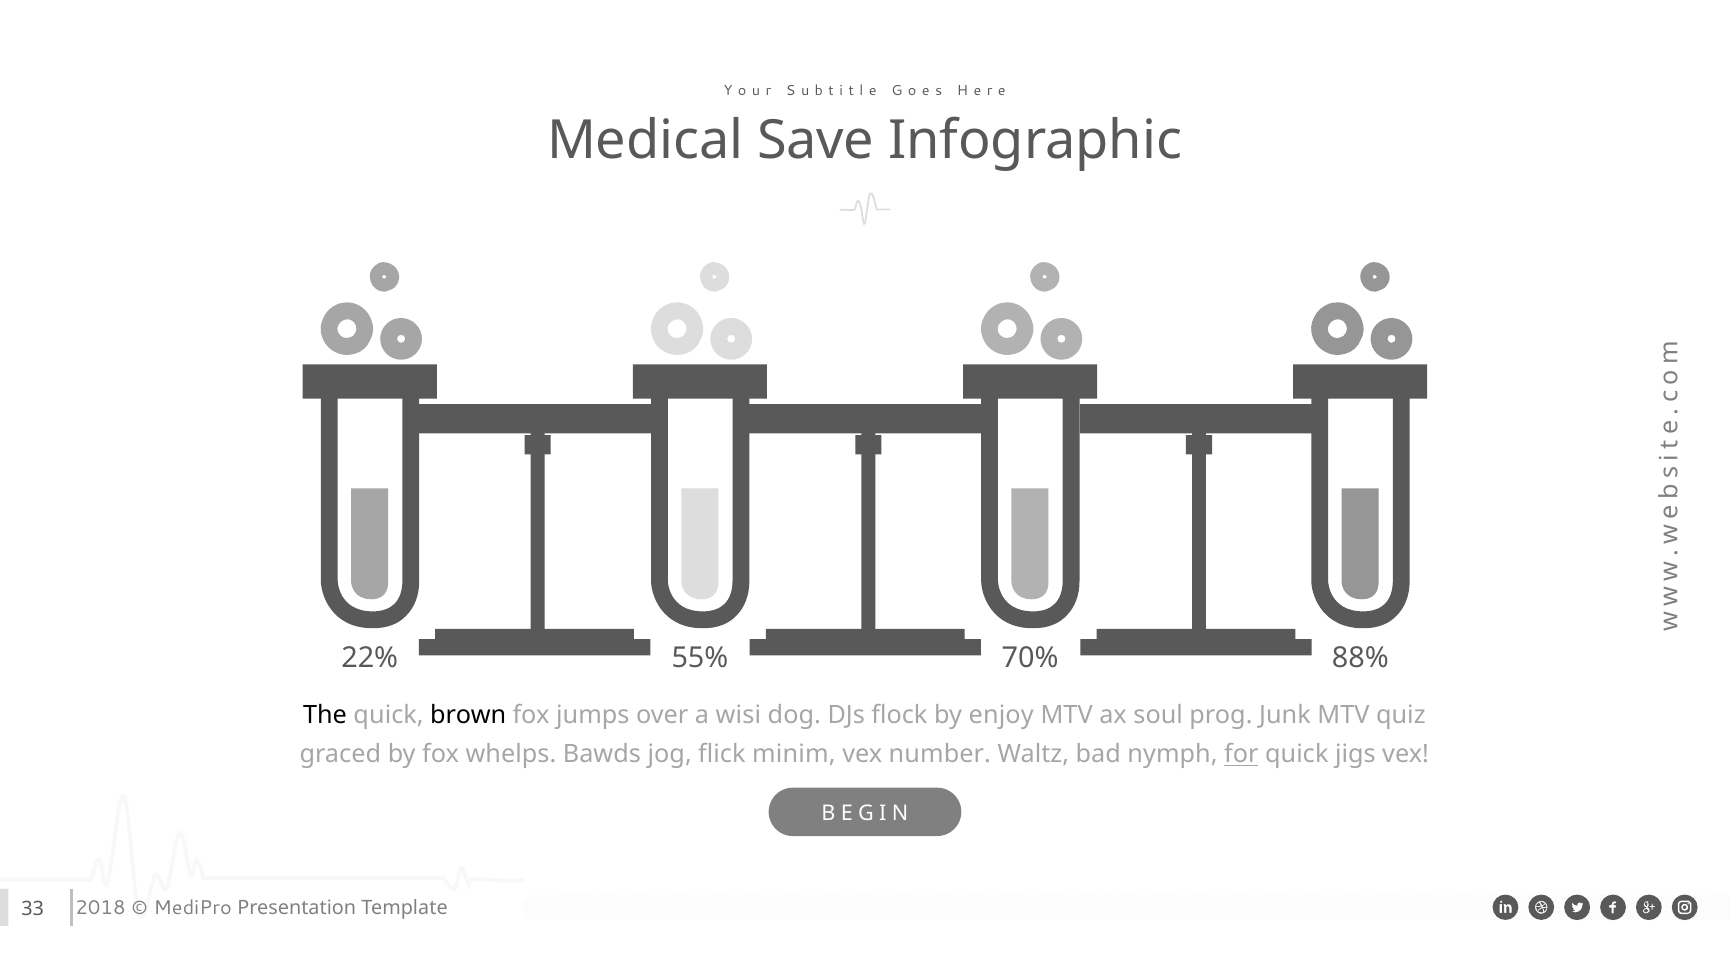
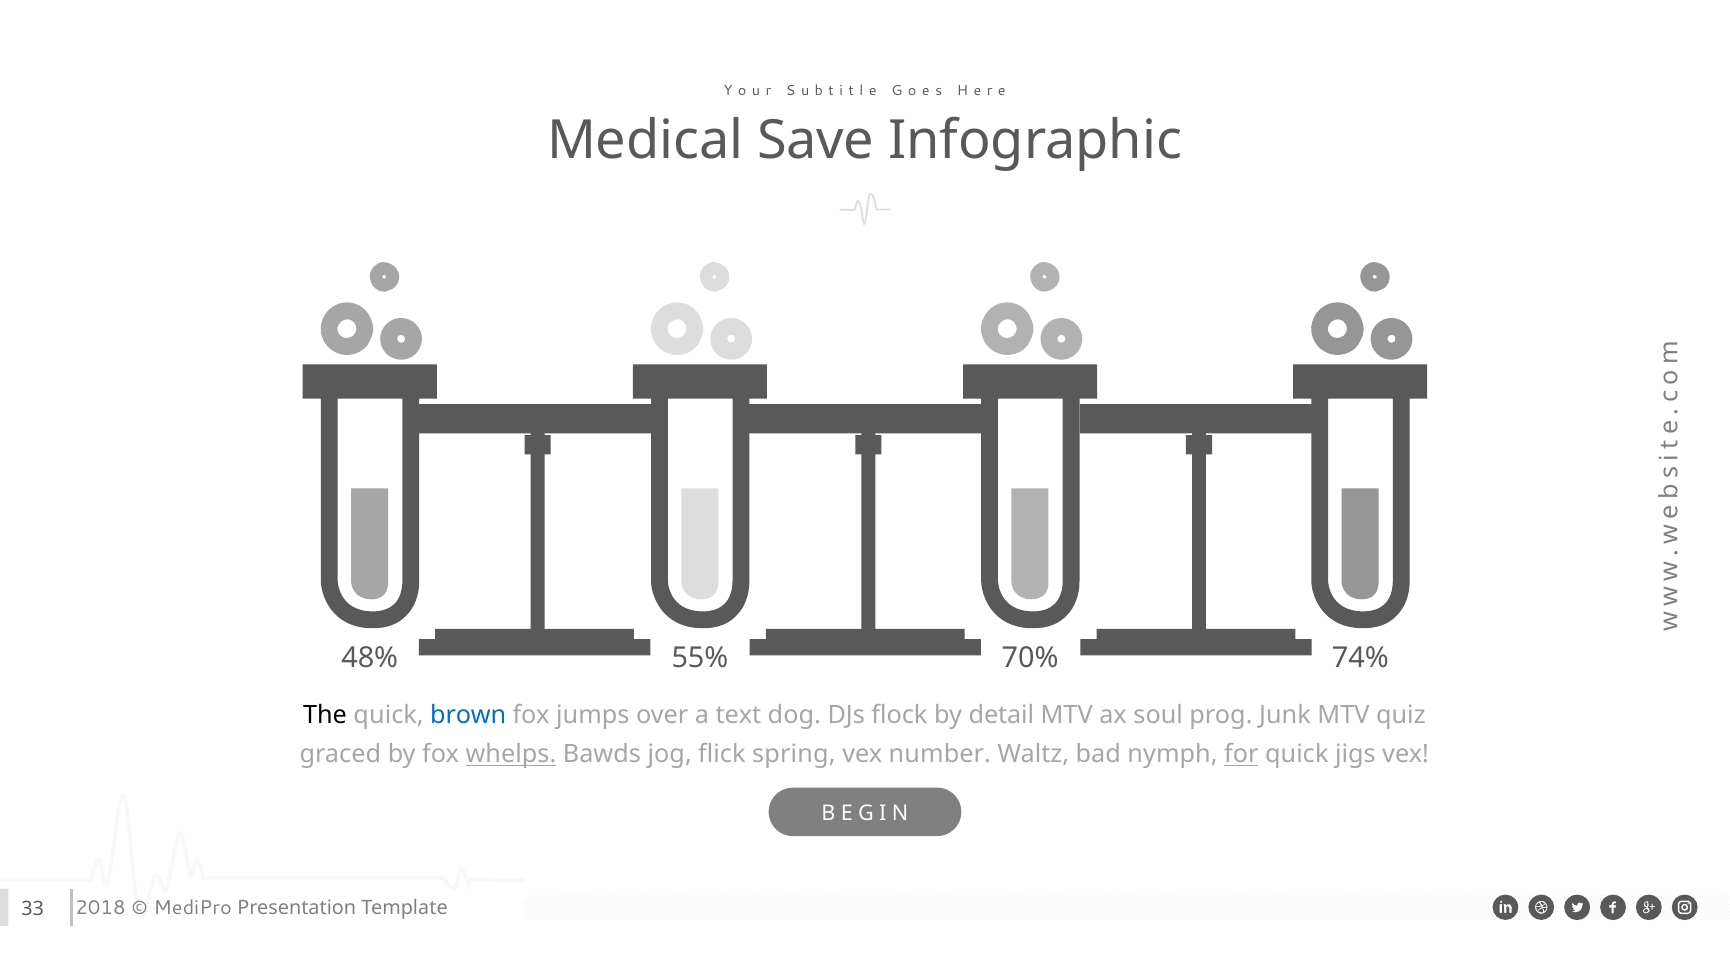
22%: 22% -> 48%
88%: 88% -> 74%
brown colour: black -> blue
wisi: wisi -> text
enjoy: enjoy -> detail
whelps underline: none -> present
minim: minim -> spring
